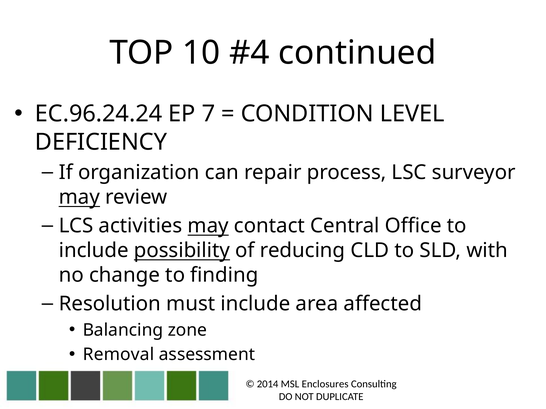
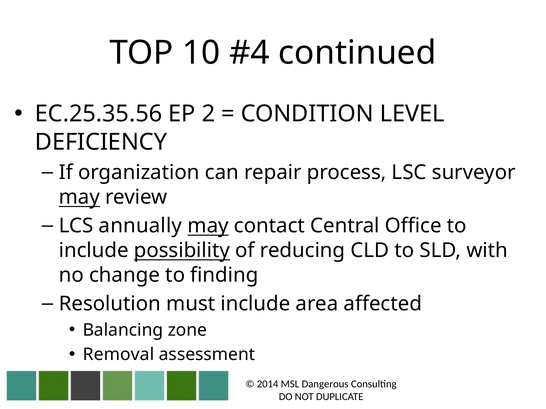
EC.96.24.24: EC.96.24.24 -> EC.25.35.56
7: 7 -> 2
activities: activities -> annually
Enclosures: Enclosures -> Dangerous
